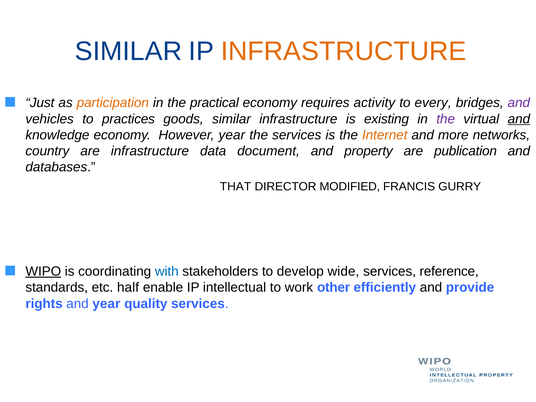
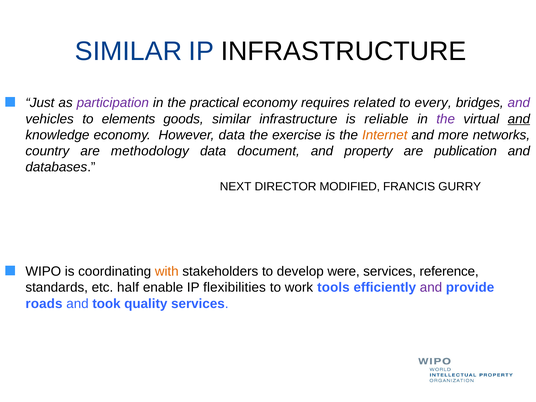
INFRASTRUCTURE at (344, 51) colour: orange -> black
participation colour: orange -> purple
activity: activity -> related
practices: practices -> elements
existing: existing -> reliable
However year: year -> data
the services: services -> exercise
are infrastructure: infrastructure -> methodology
THAT: THAT -> NEXT
WIPO underline: present -> none
with colour: blue -> orange
wide: wide -> were
intellectual: intellectual -> flexibilities
other: other -> tools
and at (431, 288) colour: black -> purple
rights: rights -> roads
and year: year -> took
